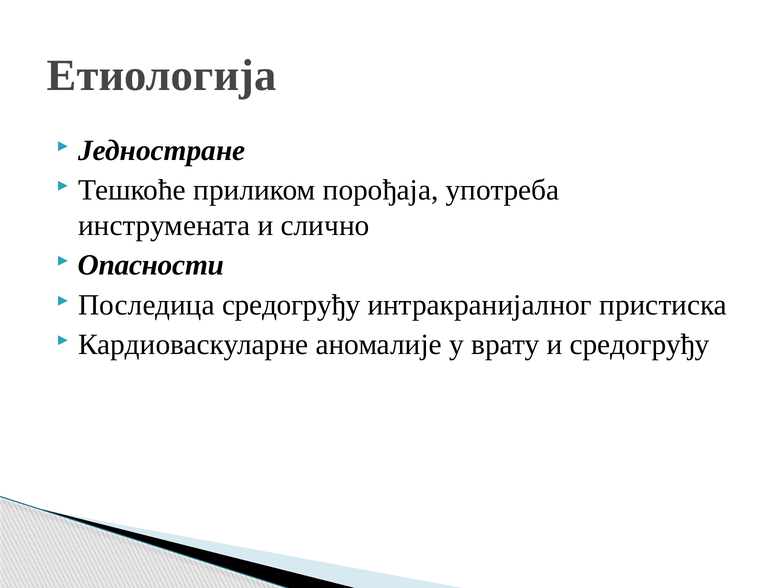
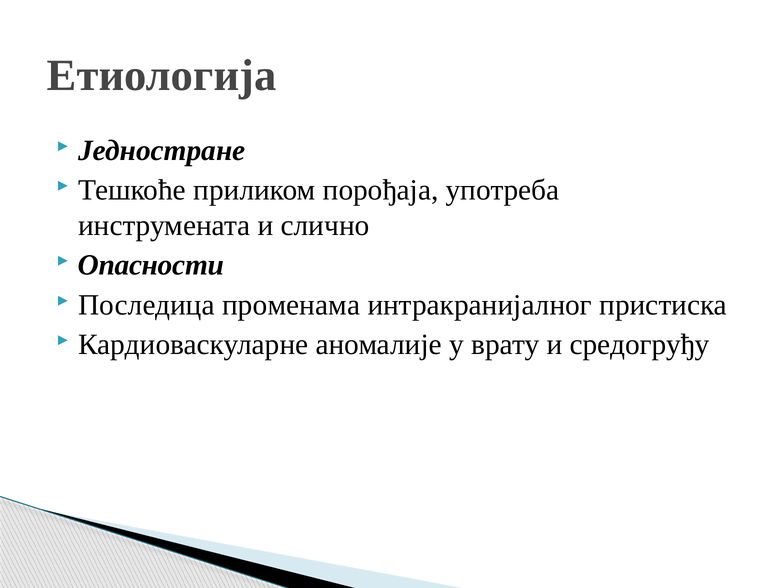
Последица средогруђу: средогруђу -> променама
